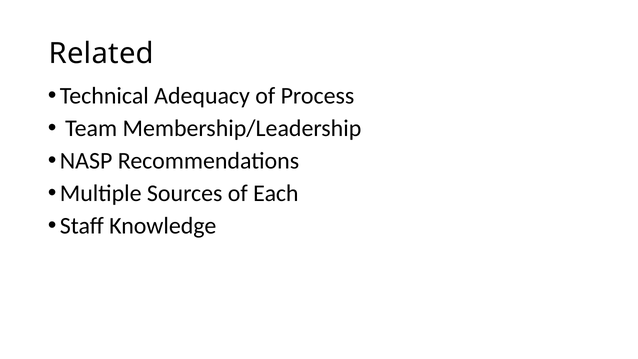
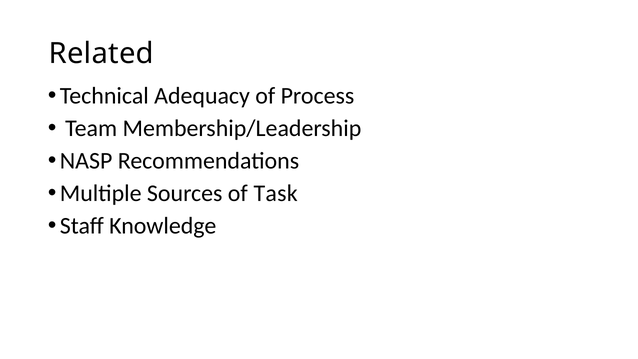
Each: Each -> Task
